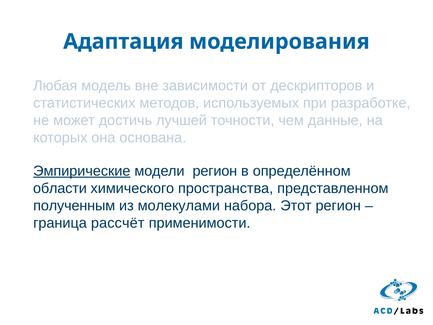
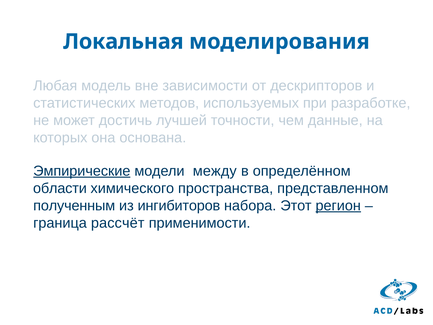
Адаптация: Адаптация -> Локальная
модели регион: регион -> между
молекулами: молекулами -> ингибиторов
регион at (338, 205) underline: none -> present
